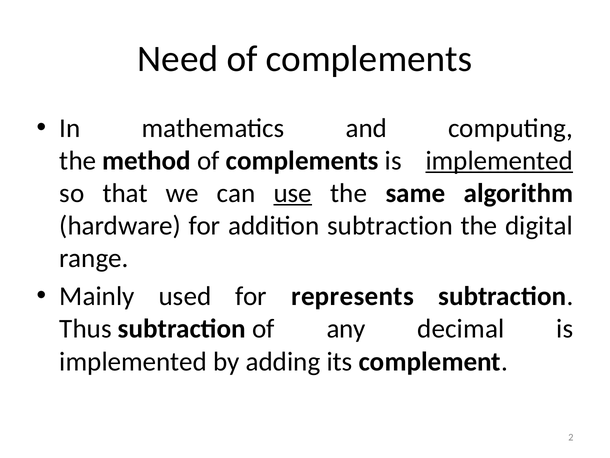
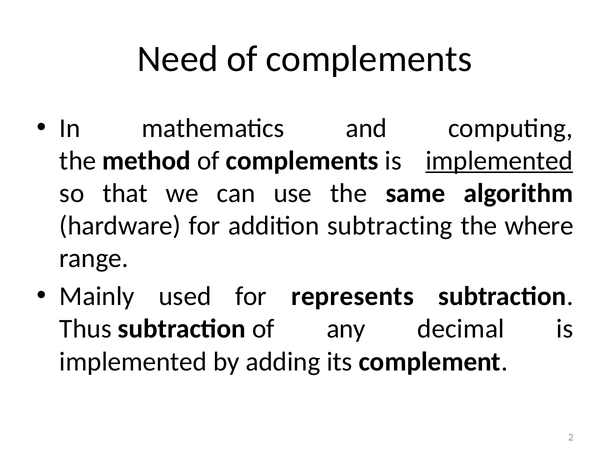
use underline: present -> none
addition subtraction: subtraction -> subtracting
digital: digital -> where
